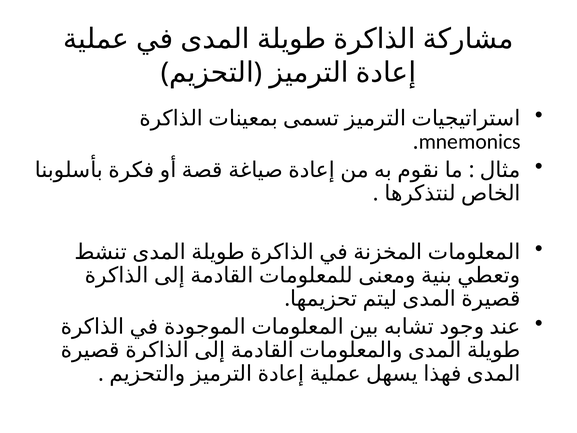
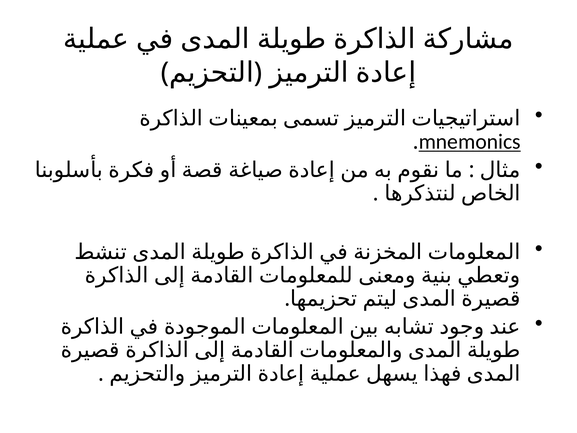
mnemonics underline: none -> present
